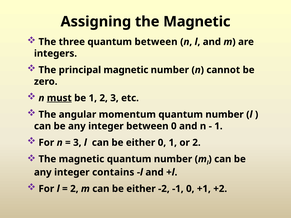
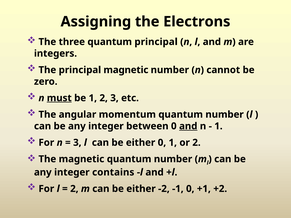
Assigning the Magnetic: Magnetic -> Electrons
quantum between: between -> principal
and at (188, 126) underline: none -> present
